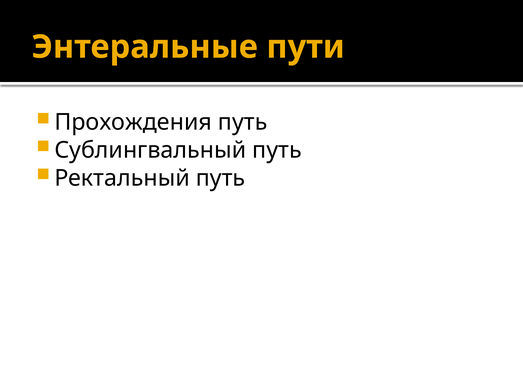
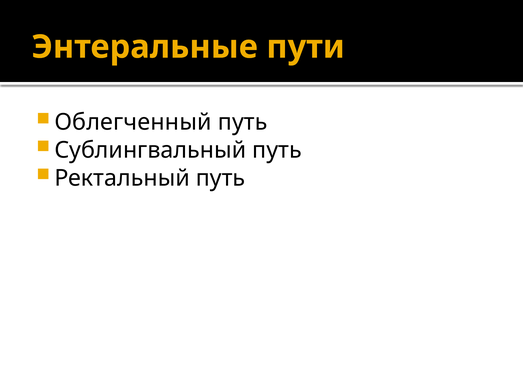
Прохождения: Прохождения -> Облегченный
